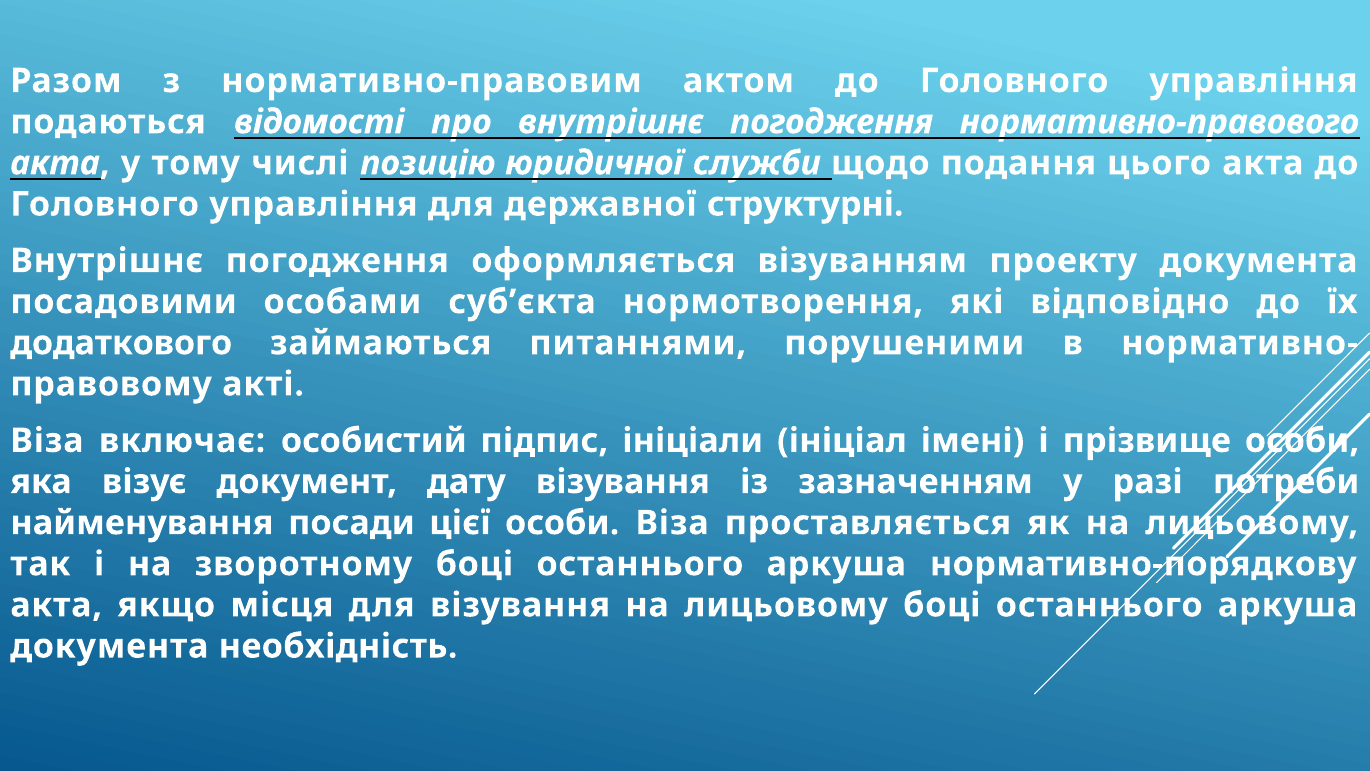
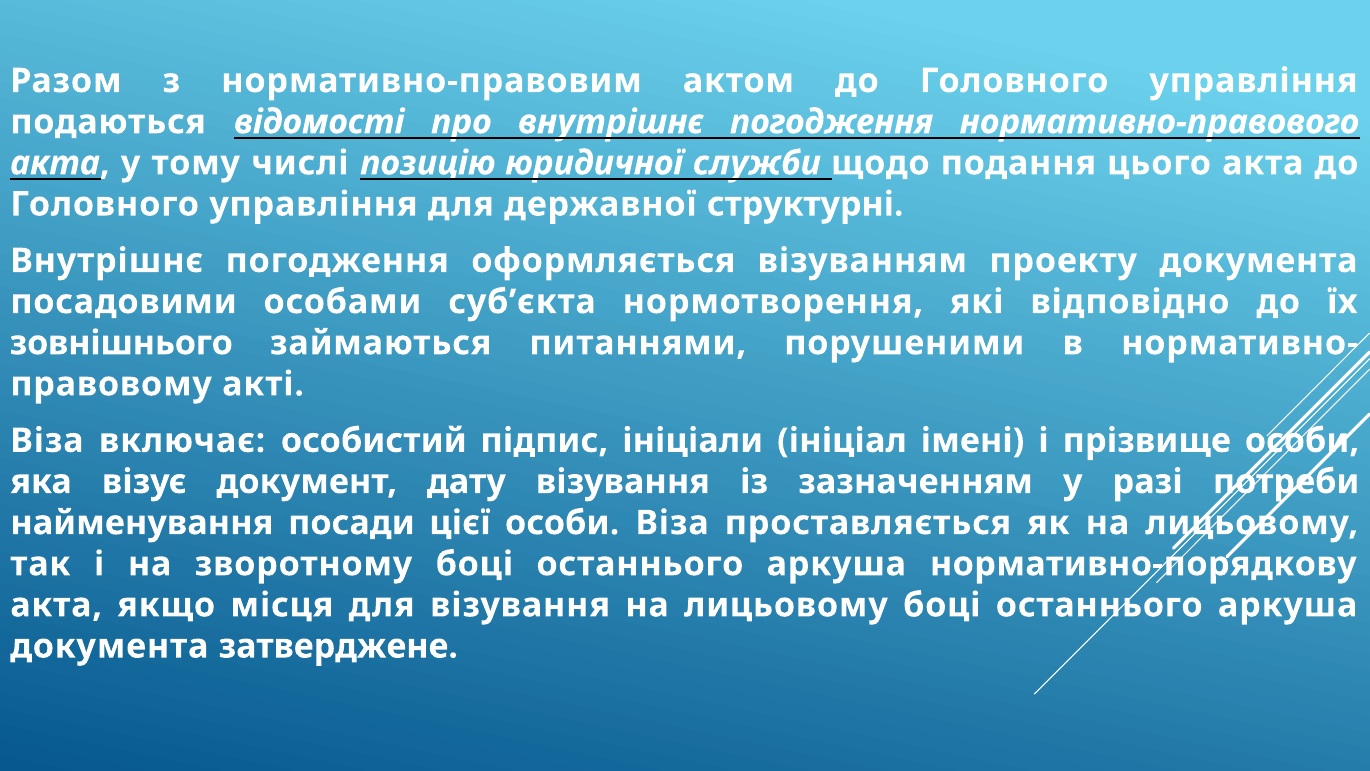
додаткового: додаткового -> зовнішнього
необхідність: необхідність -> затверджене
